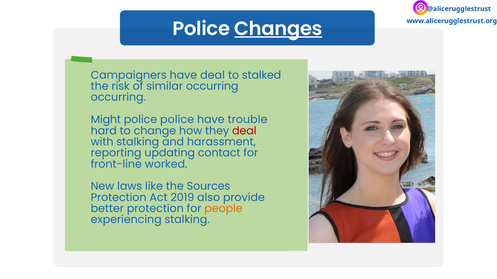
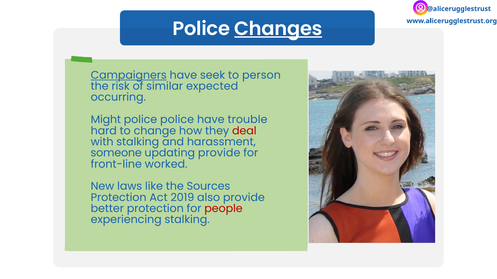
Campaigners underline: none -> present
have deal: deal -> seek
stalked: stalked -> person
similar occurring: occurring -> expected
reporting: reporting -> someone
updating contact: contact -> provide
people colour: orange -> red
